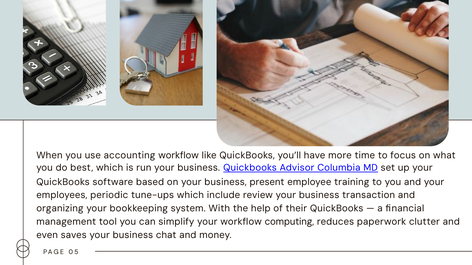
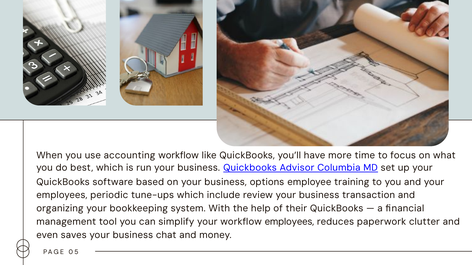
present: present -> options
workflow computing: computing -> employees
